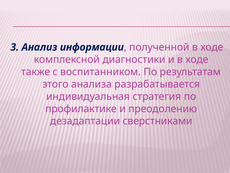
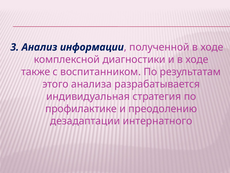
сверстниками: сверстниками -> интернатного
